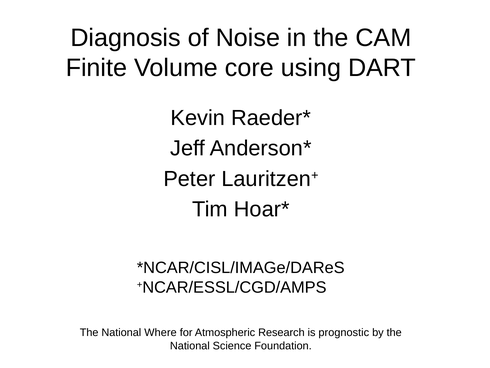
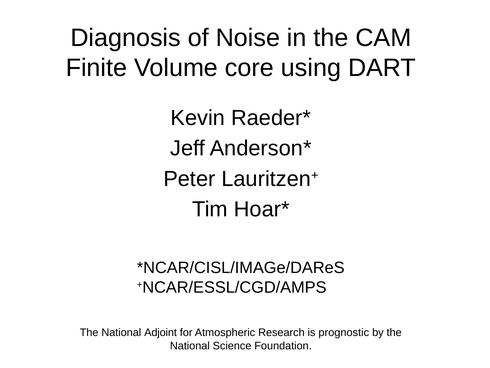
Where: Where -> Adjoint
